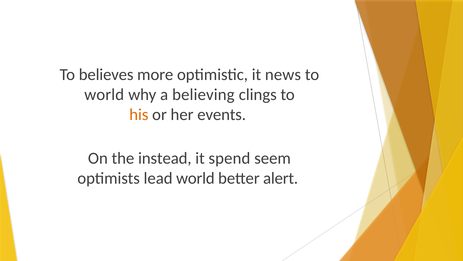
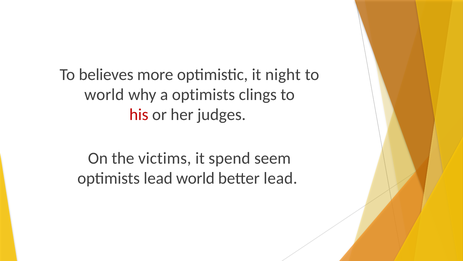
news: news -> night
a believing: believing -> optimists
his colour: orange -> red
events: events -> judges
instead: instead -> victims
better alert: alert -> lead
